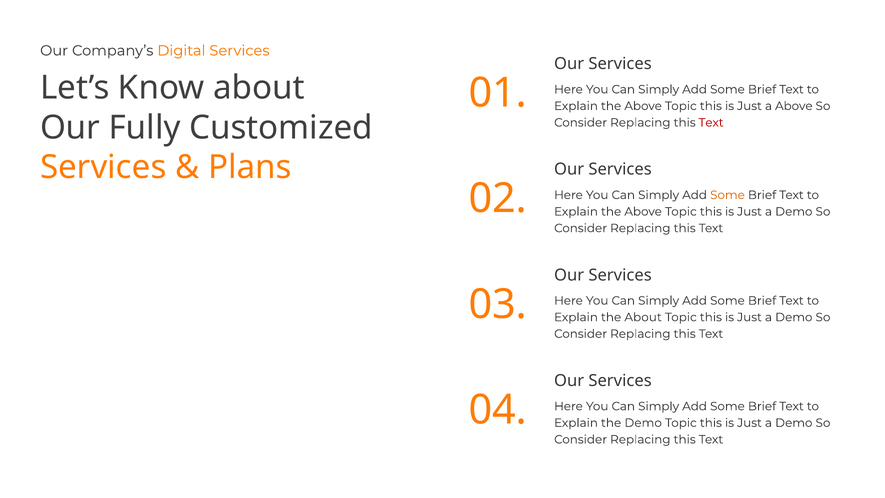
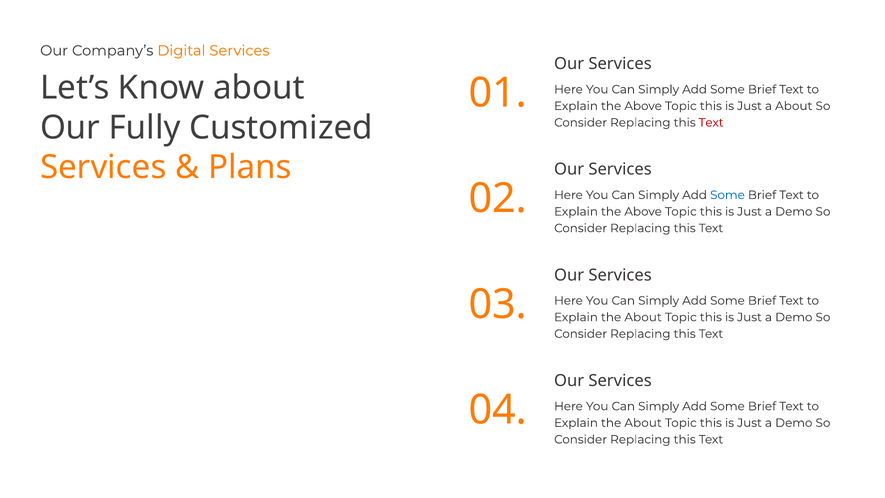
a Above: Above -> About
Some at (727, 195) colour: orange -> blue
Demo at (643, 423): Demo -> About
